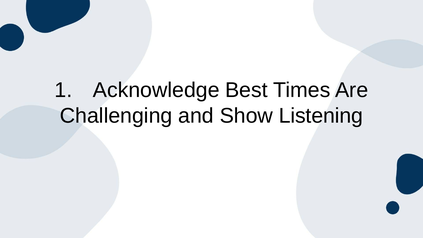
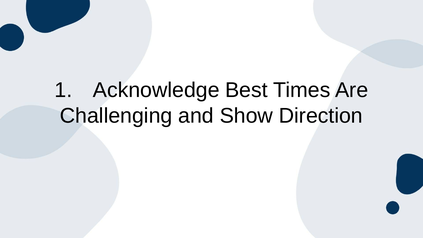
Listening: Listening -> Direction
